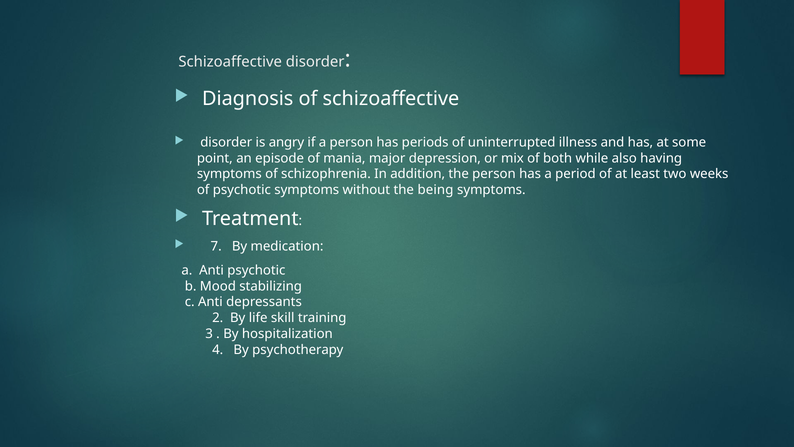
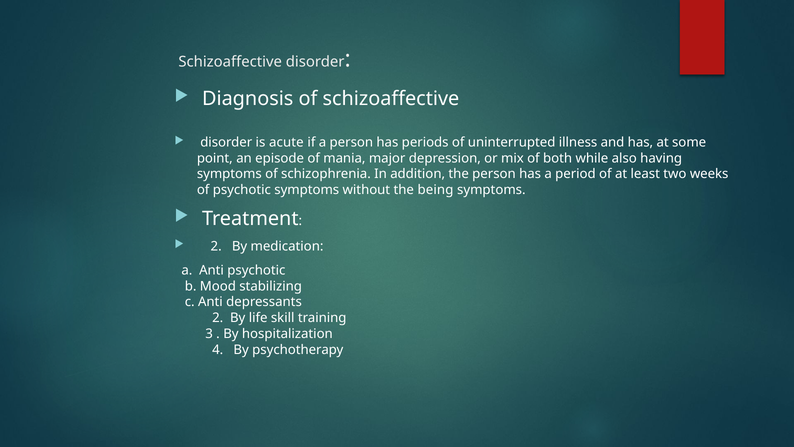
angry: angry -> acute
7 at (216, 246): 7 -> 2
